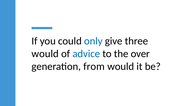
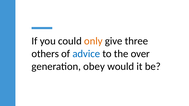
only colour: blue -> orange
would at (45, 54): would -> others
from: from -> obey
